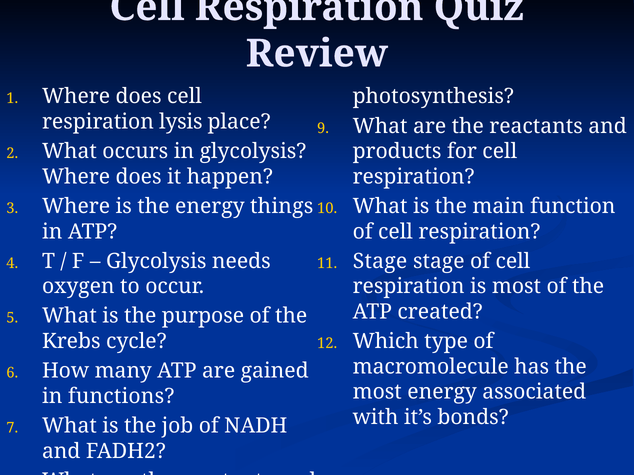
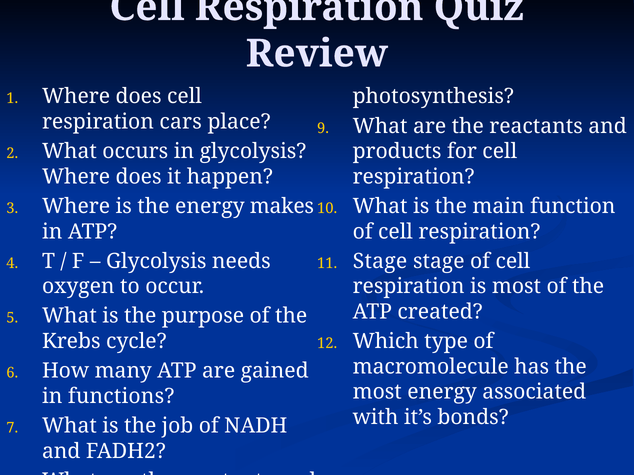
lysis: lysis -> cars
things: things -> makes
